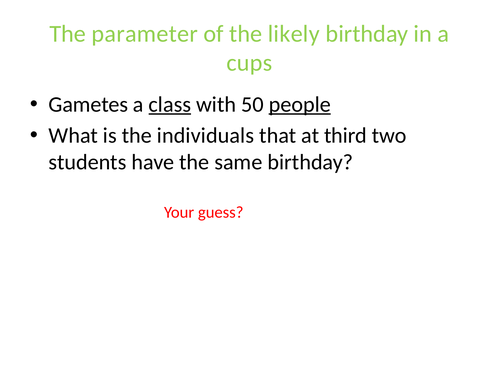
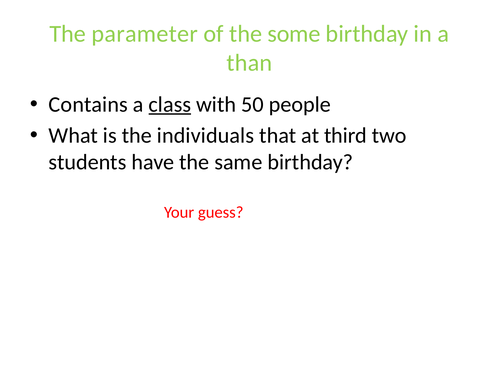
likely: likely -> some
cups: cups -> than
Gametes: Gametes -> Contains
people underline: present -> none
